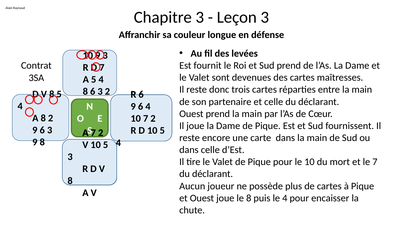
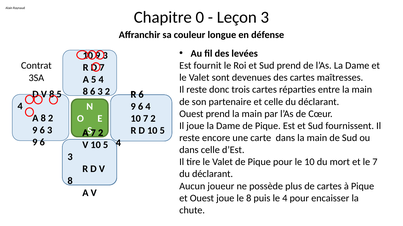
Chapitre 3: 3 -> 0
8 at (42, 143): 8 -> 6
